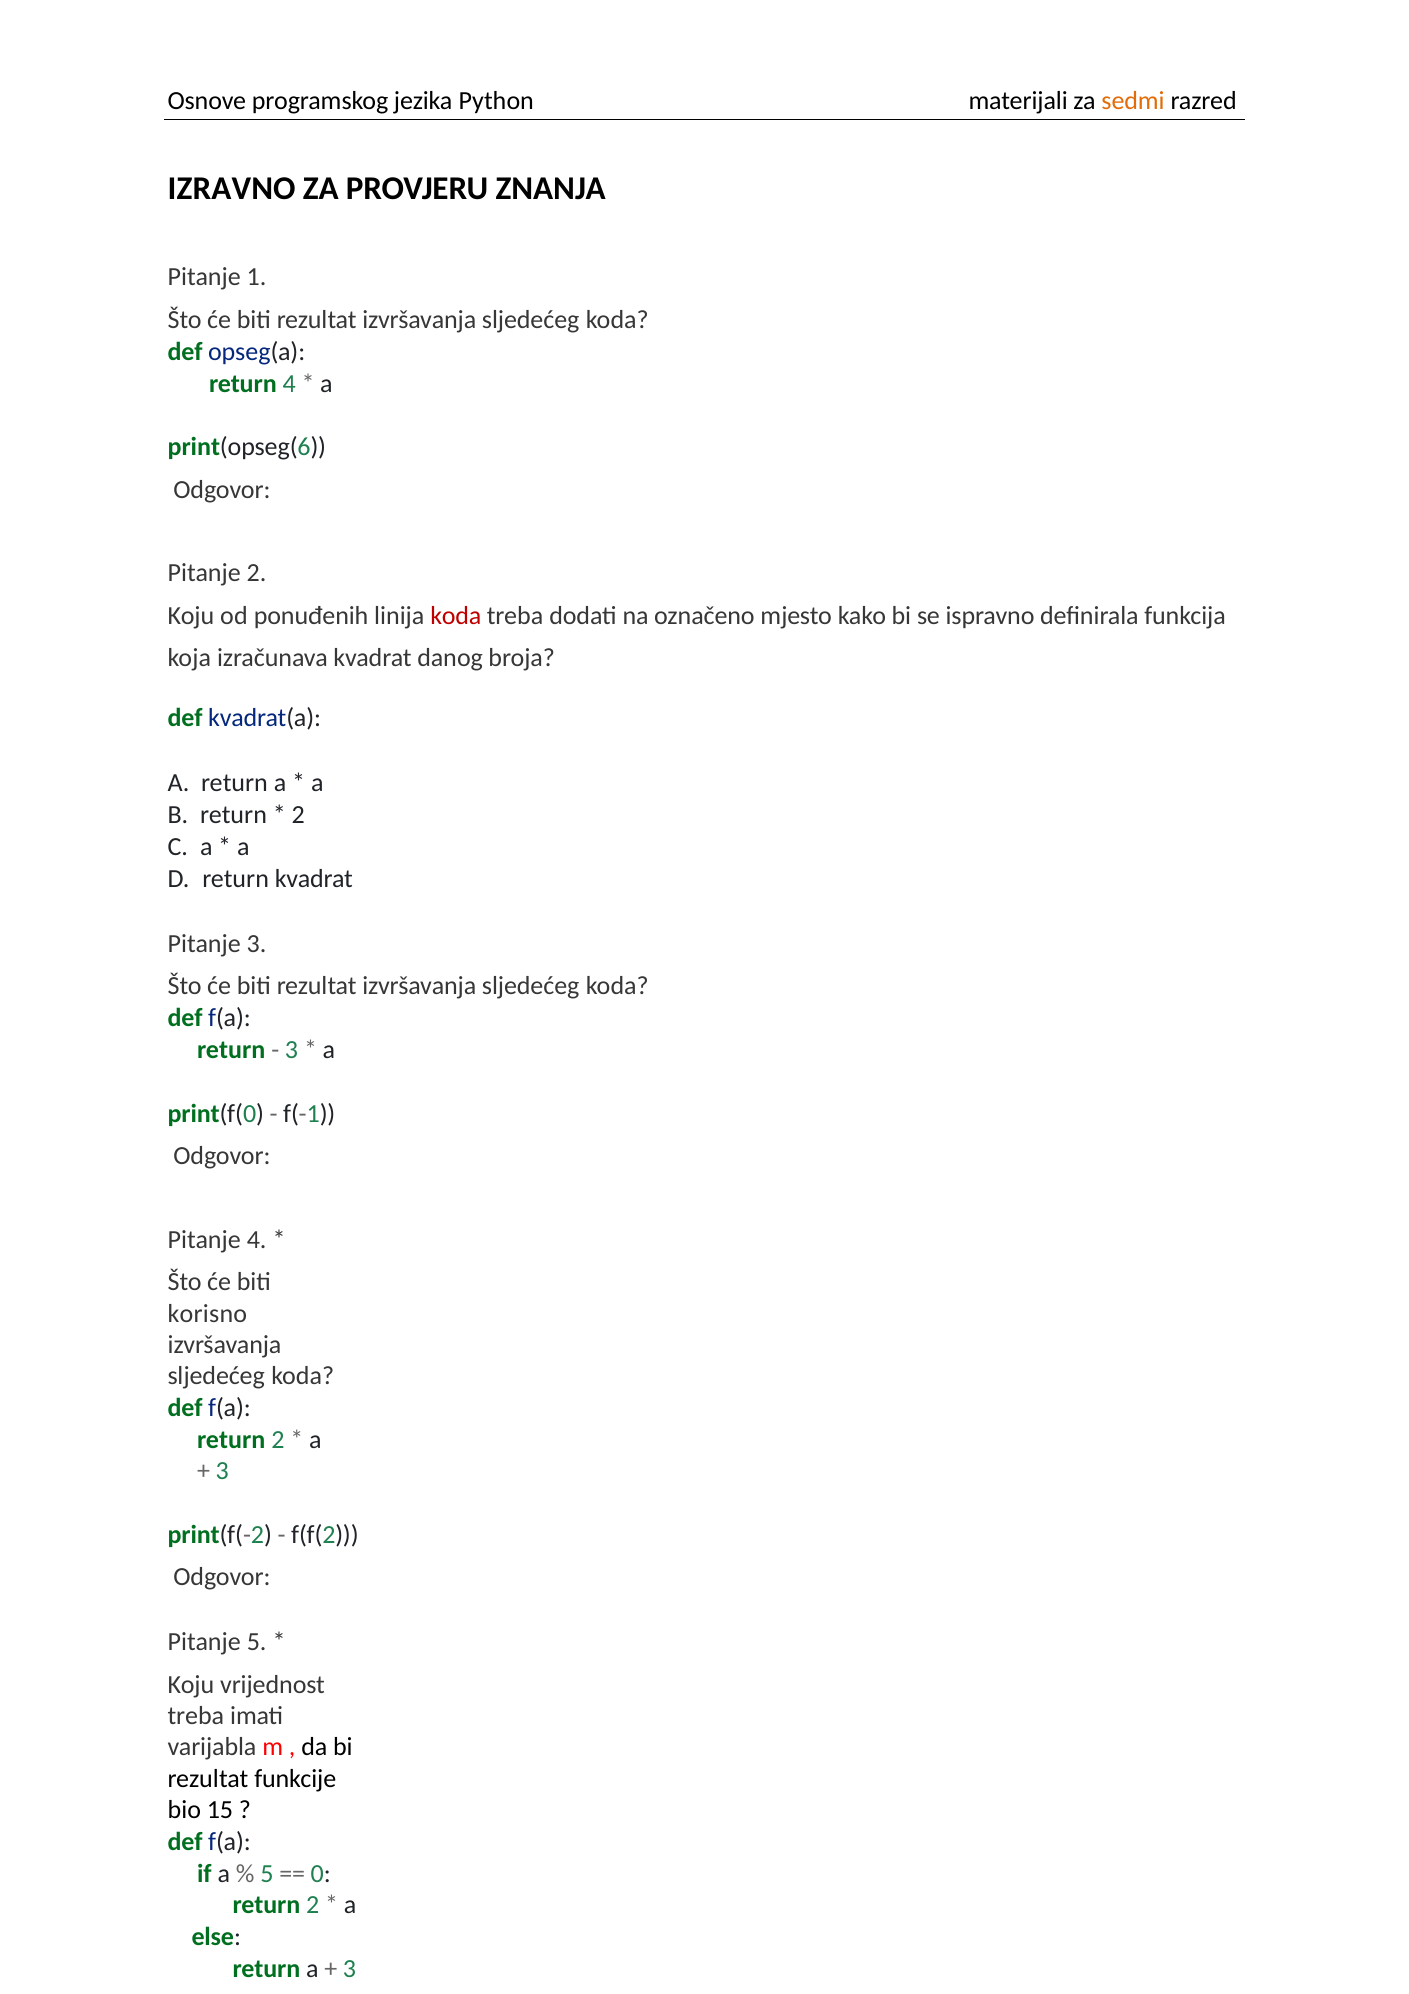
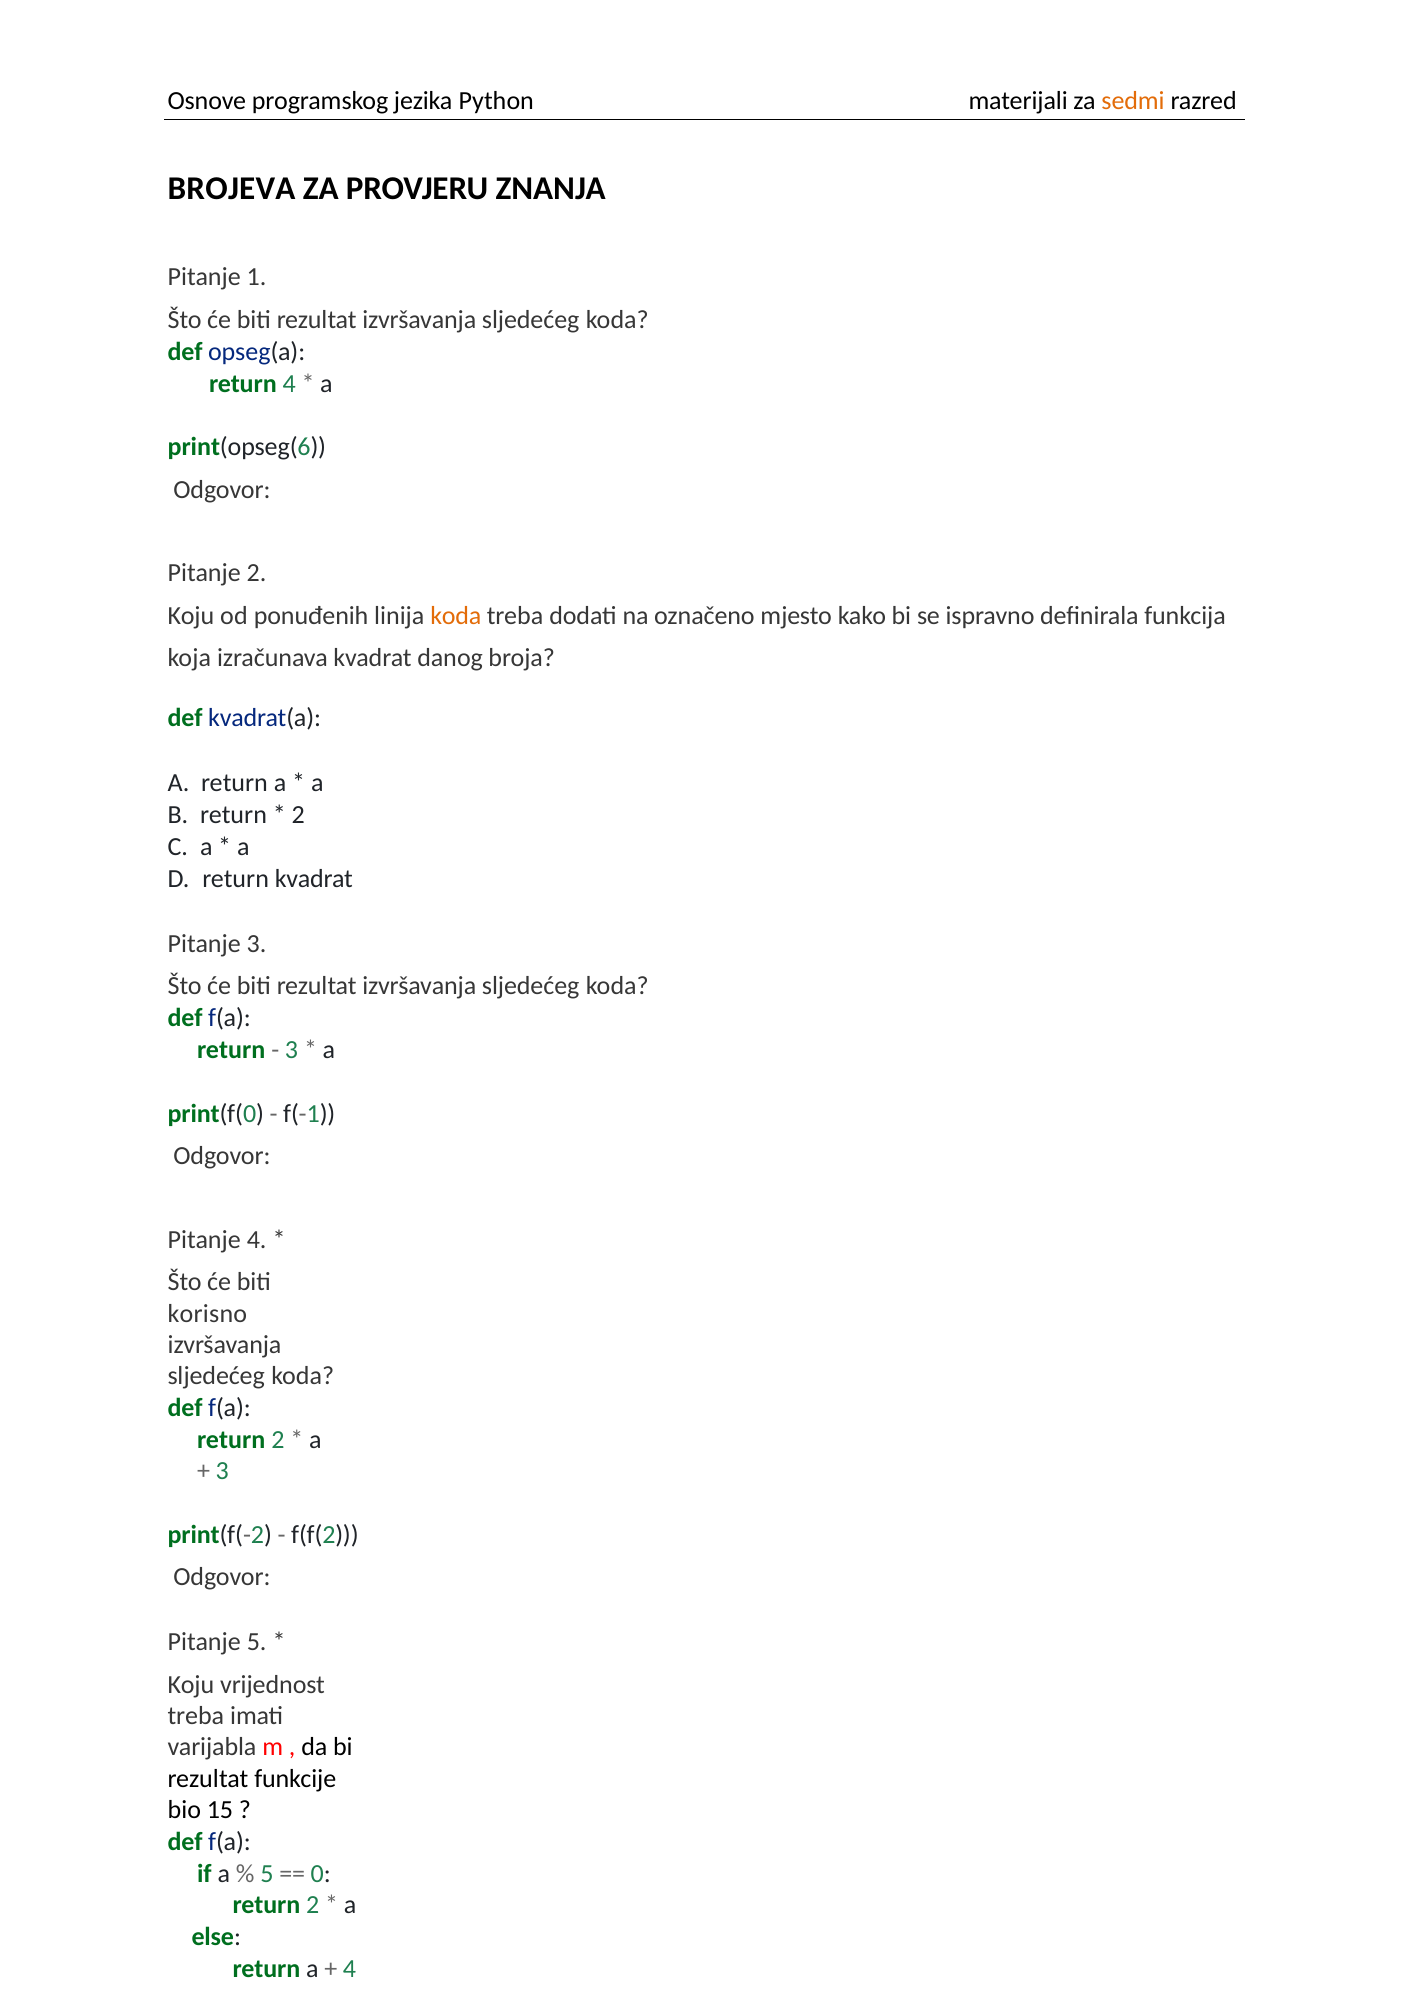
IZRAVNO: IZRAVNO -> BROJEVA
koda at (456, 616) colour: red -> orange
3 at (349, 1969): 3 -> 4
